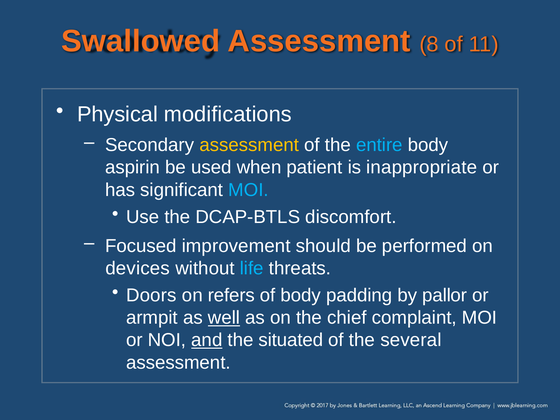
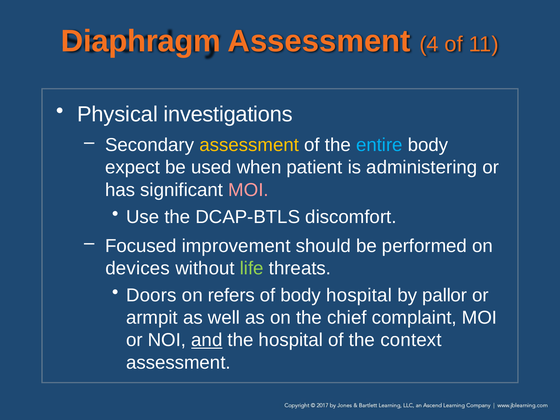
Swallowed: Swallowed -> Diaphragm
8: 8 -> 4
modifications: modifications -> investigations
aspirin: aspirin -> expect
inappropriate: inappropriate -> administering
MOI at (249, 190) colour: light blue -> pink
life colour: light blue -> light green
body padding: padding -> hospital
well underline: present -> none
the situated: situated -> hospital
several: several -> context
